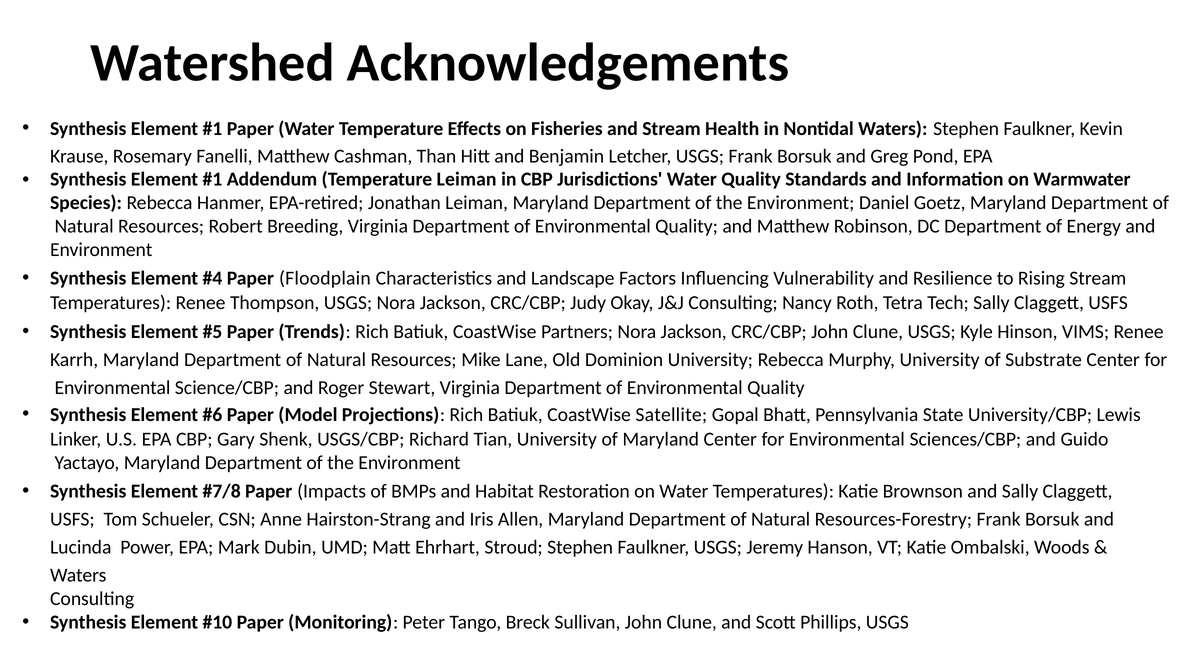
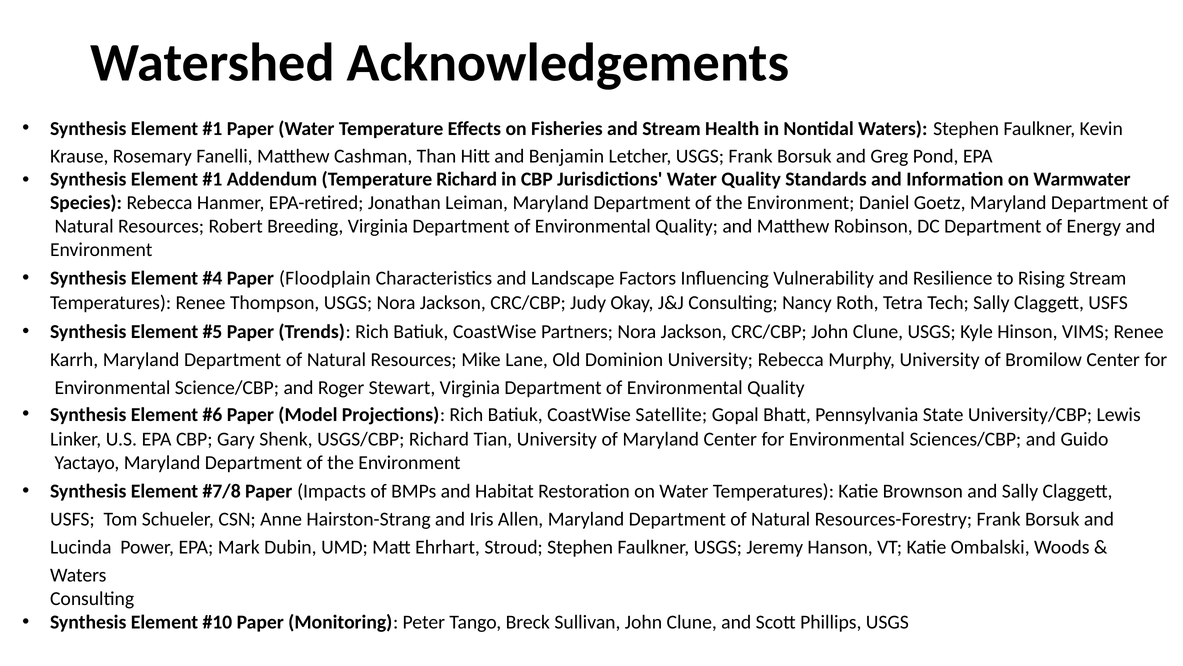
Temperature Leiman: Leiman -> Richard
Substrate: Substrate -> Bromilow
